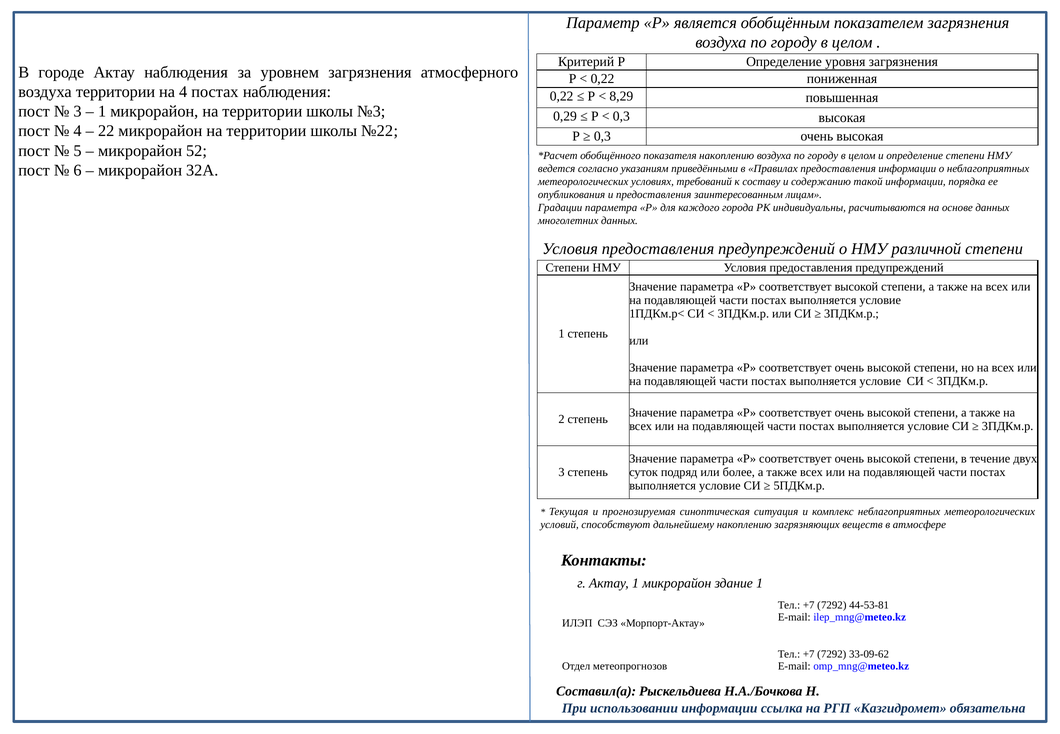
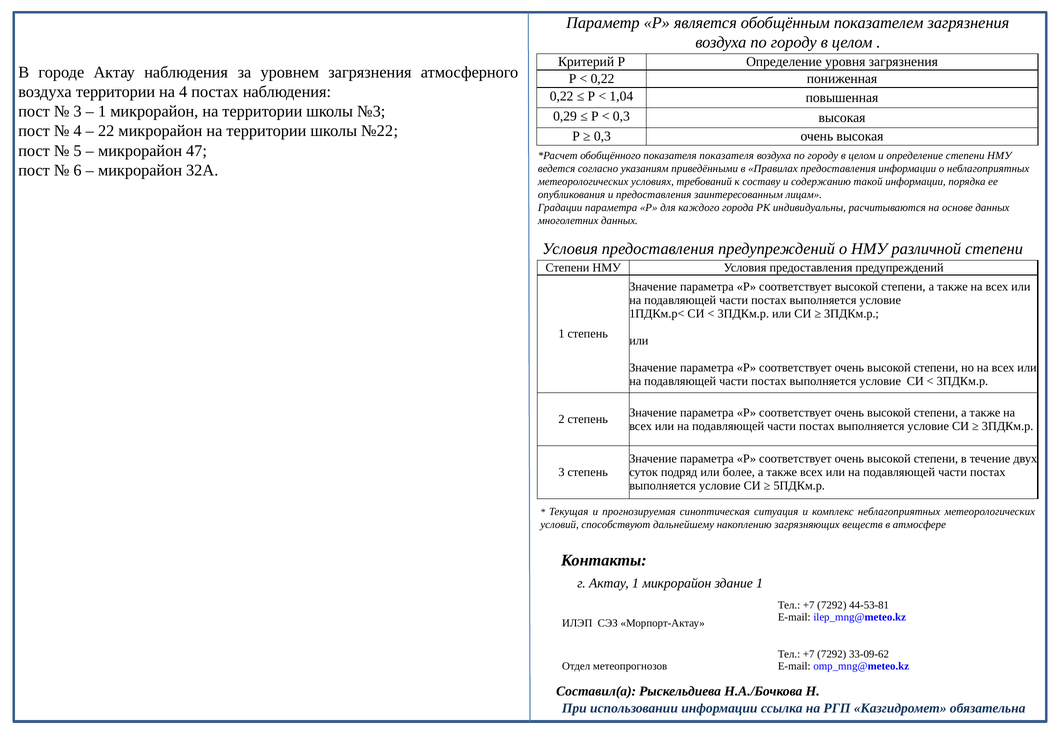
8,29: 8,29 -> 1,04
52: 52 -> 47
показателя накоплению: накоплению -> показателя
